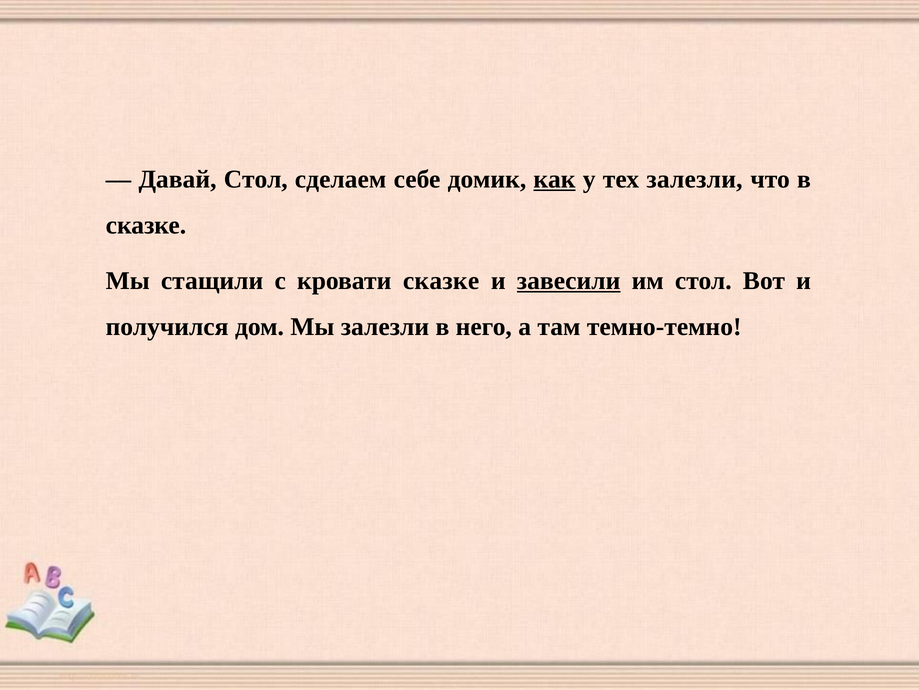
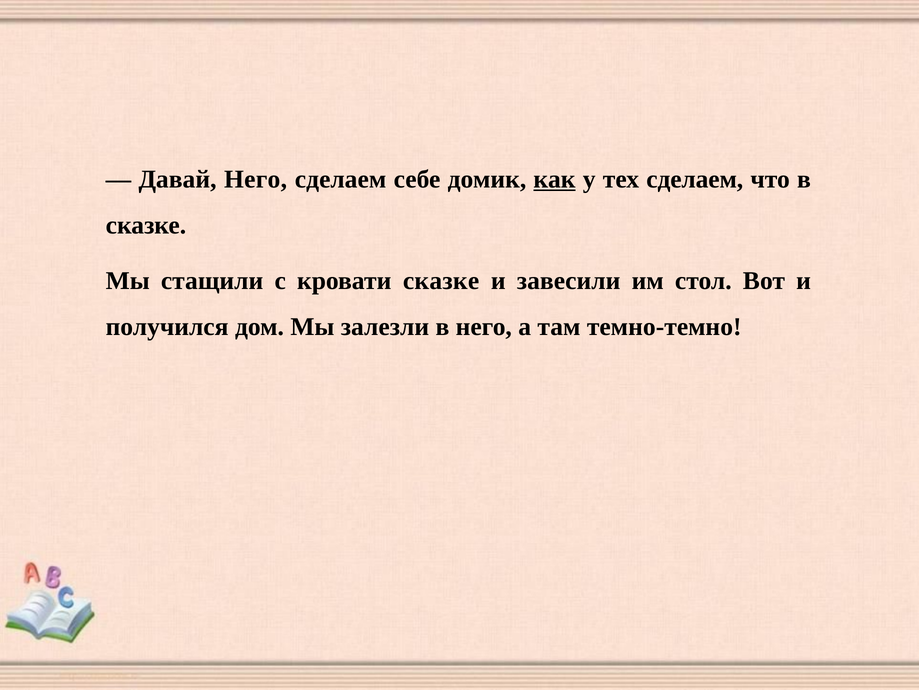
Давай Стол: Стол -> Него
тех залезли: залезли -> сделаем
завесили underline: present -> none
